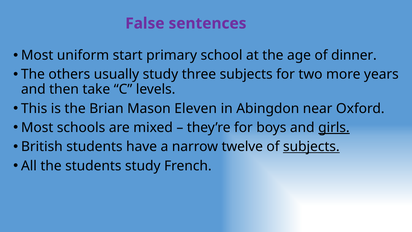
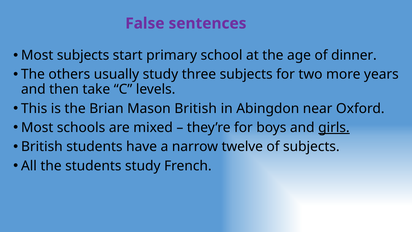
Most uniform: uniform -> subjects
Mason Eleven: Eleven -> British
subjects at (311, 147) underline: present -> none
